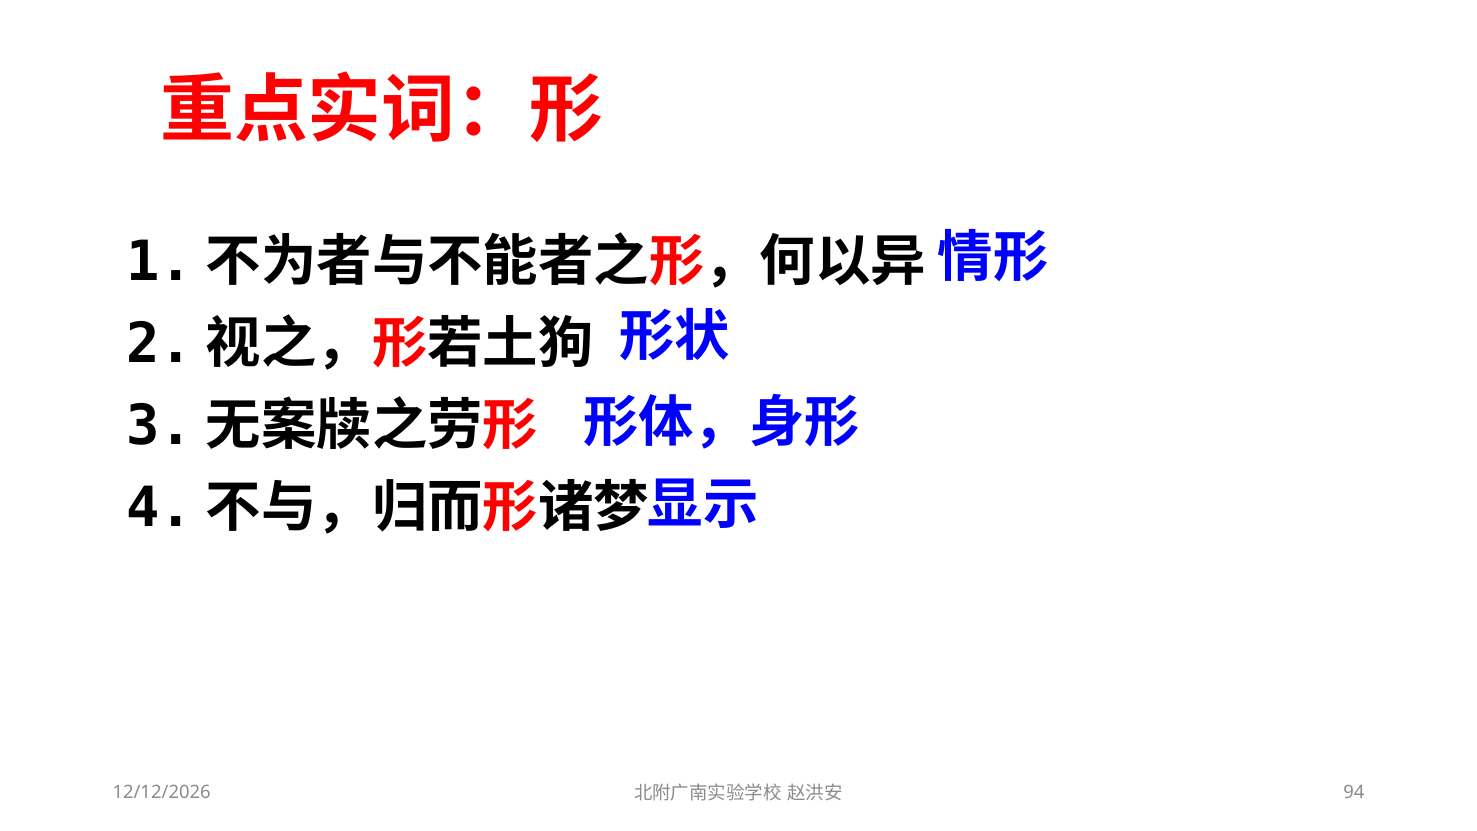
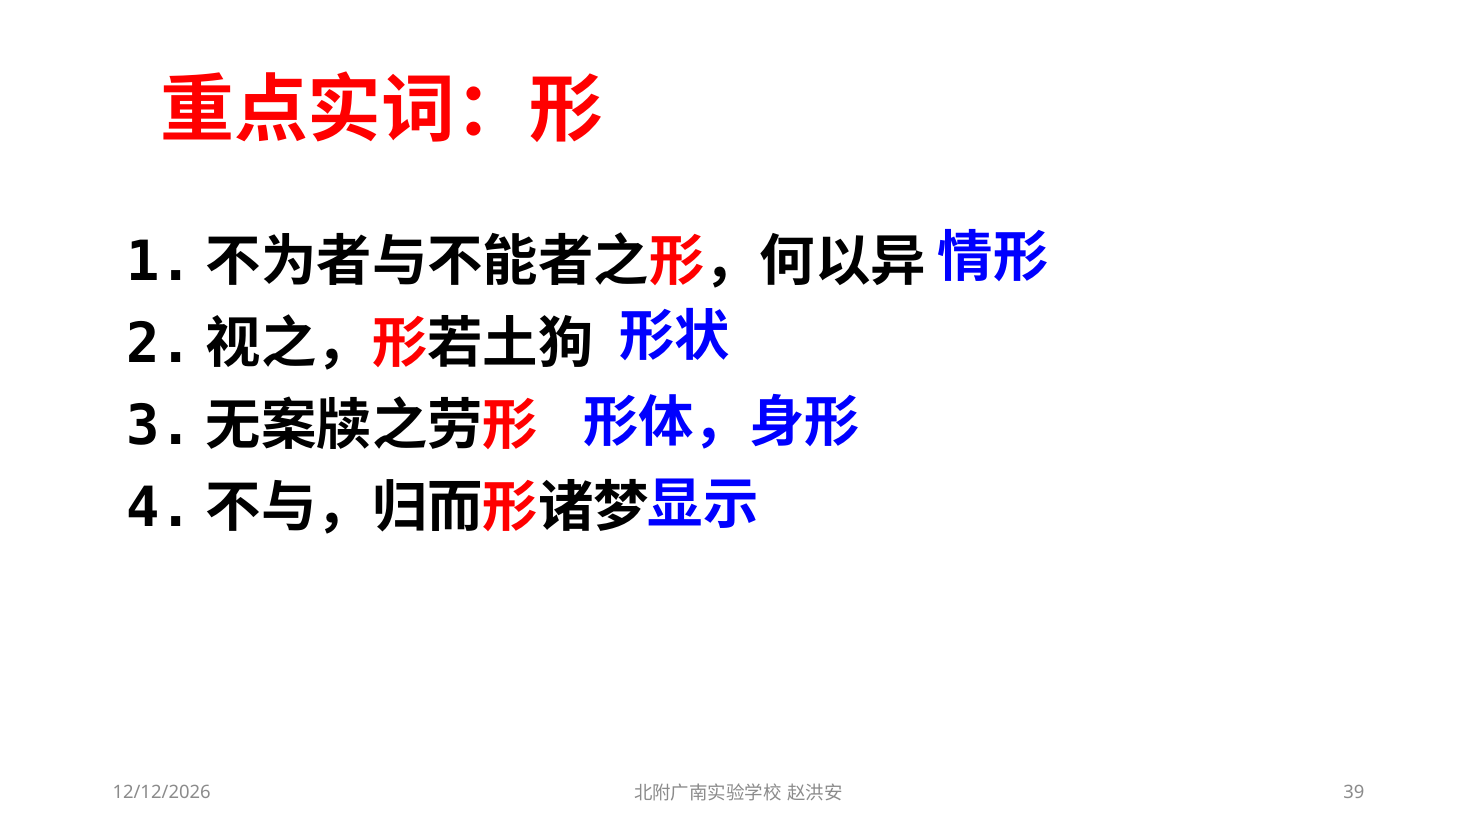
94: 94 -> 39
